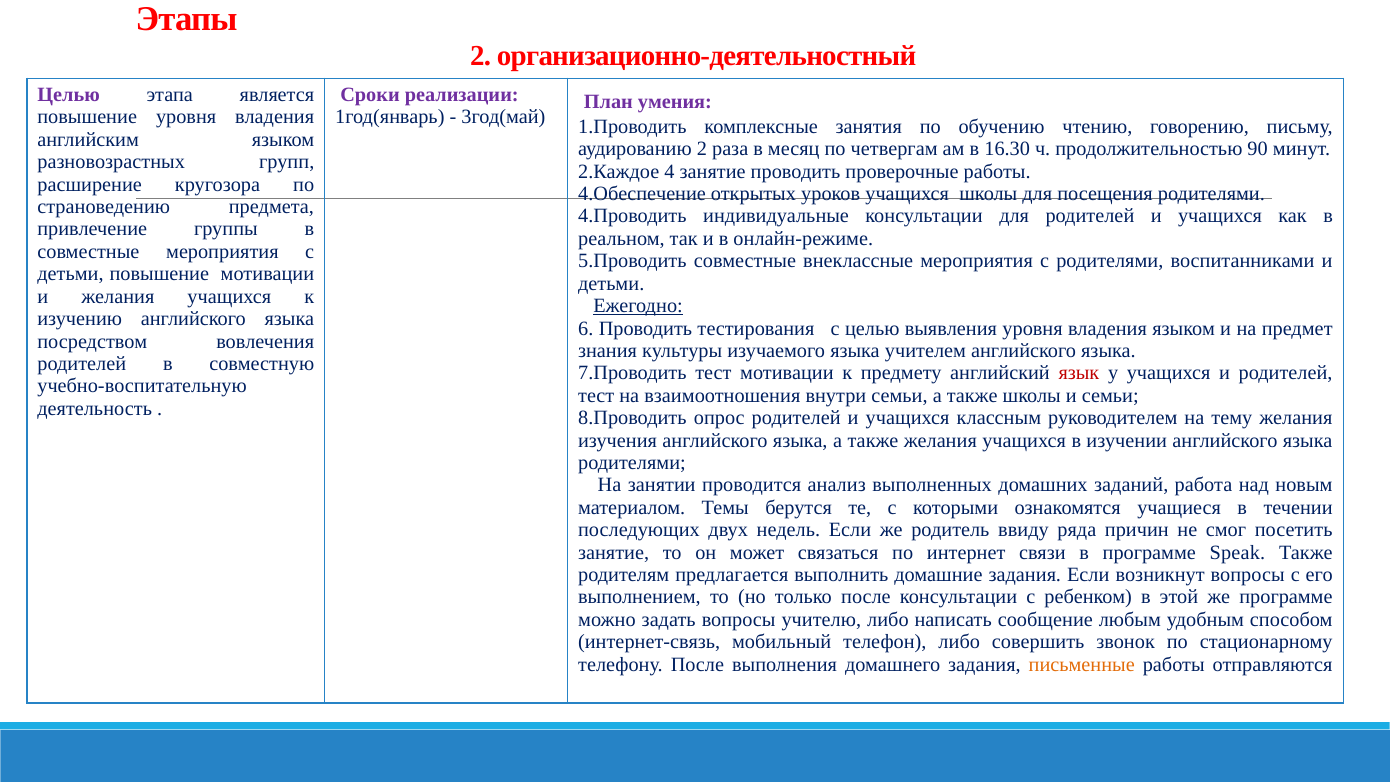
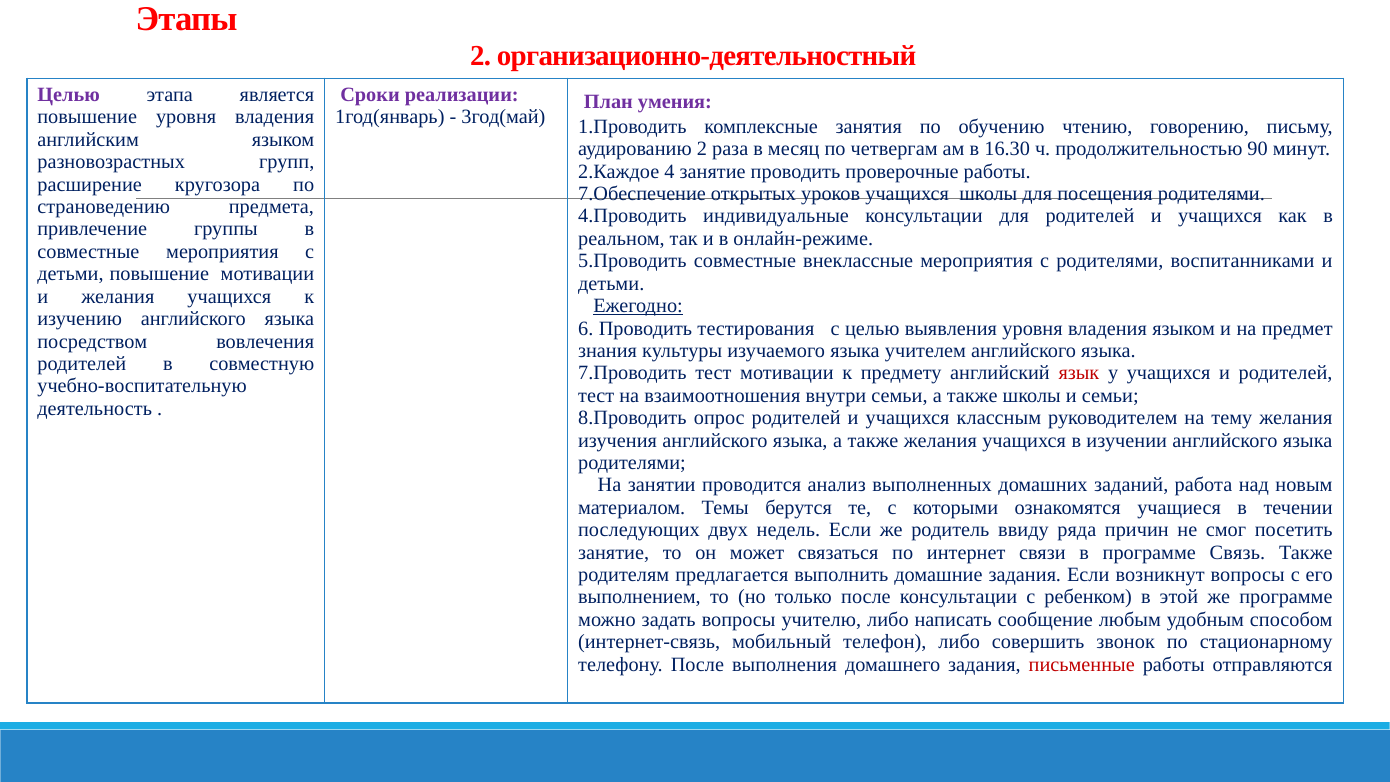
4.Обеспечение: 4.Обеспечение -> 7.Обеспечение
Speak: Speak -> Связь
письменные colour: orange -> red
